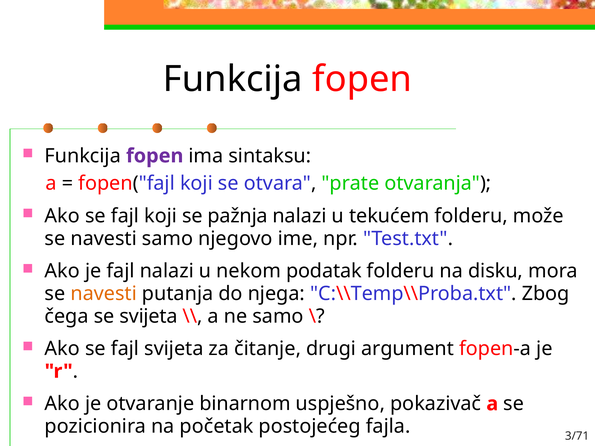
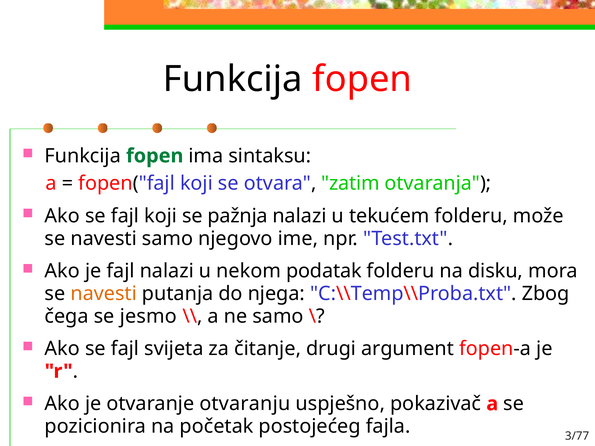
fopen at (155, 156) colour: purple -> green
prate: prate -> zatim
se svijeta: svijeta -> jesmo
binarnom: binarnom -> otvaranju
3/71: 3/71 -> 3/77
